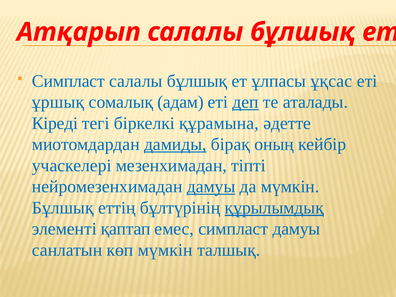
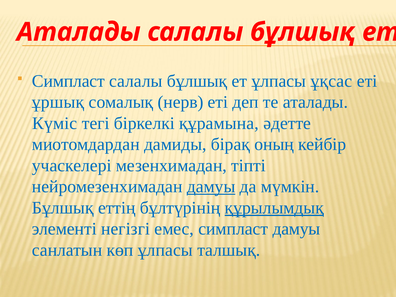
Атқарып at (79, 32): Атқарып -> Аталады
адам: адам -> нерв
деп underline: present -> none
Кіреді: Кіреді -> Күміс
дамиды underline: present -> none
қаптап: қаптап -> негізгі
көп мүмкін: мүмкін -> ұлпасы
